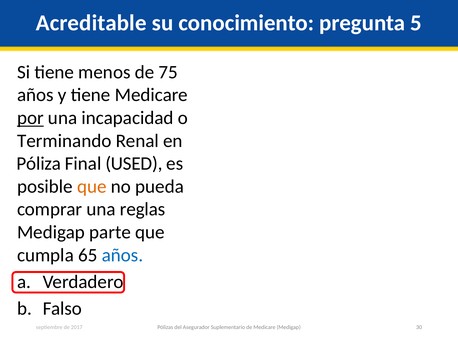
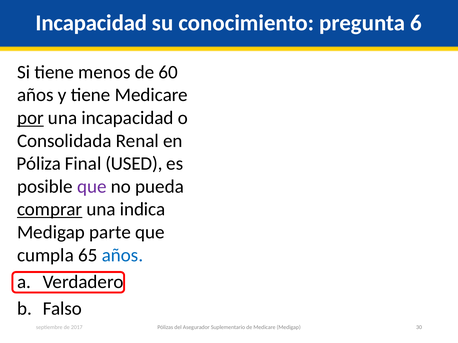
Acreditable at (91, 23): Acreditable -> Incapacidad
5: 5 -> 6
75: 75 -> 60
Terminando: Terminando -> Consolidada
que at (92, 187) colour: orange -> purple
comprar underline: none -> present
reglas: reglas -> indica
